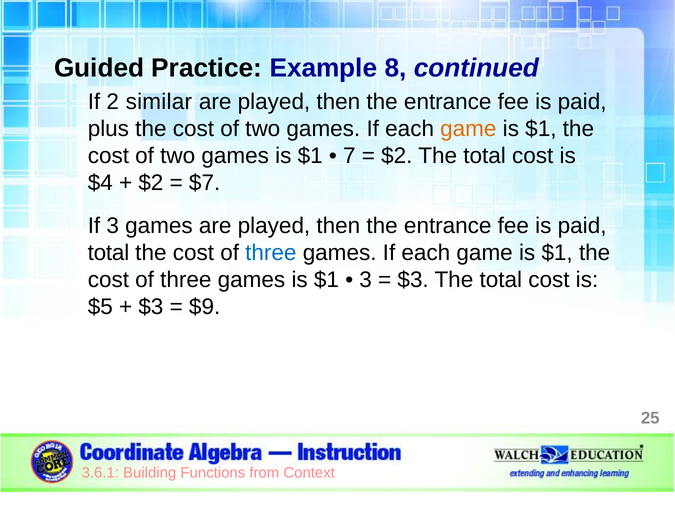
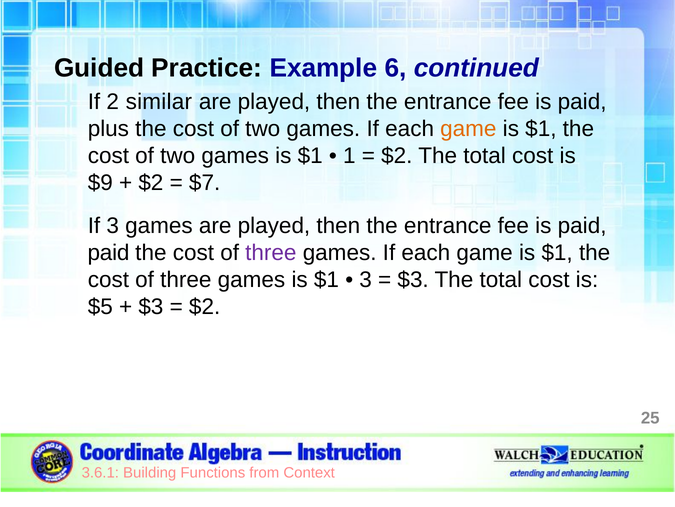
8: 8 -> 6
7: 7 -> 1
$4: $4 -> $9
total at (108, 252): total -> paid
three at (271, 252) colour: blue -> purple
$9 at (205, 306): $9 -> $2
